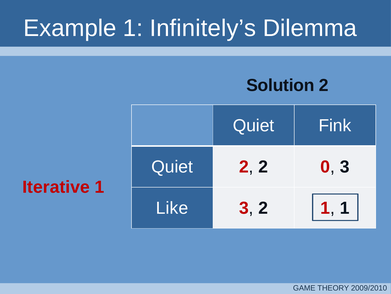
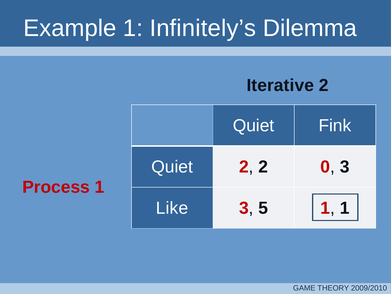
Solution: Solution -> Iterative
Iterative: Iterative -> Process
3 2: 2 -> 5
